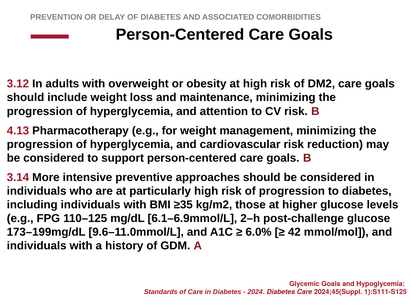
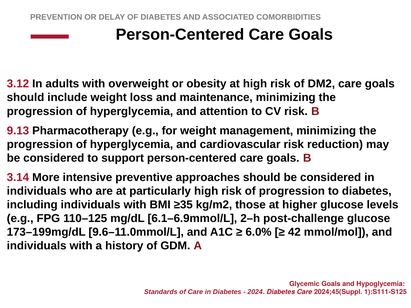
4.13: 4.13 -> 9.13
